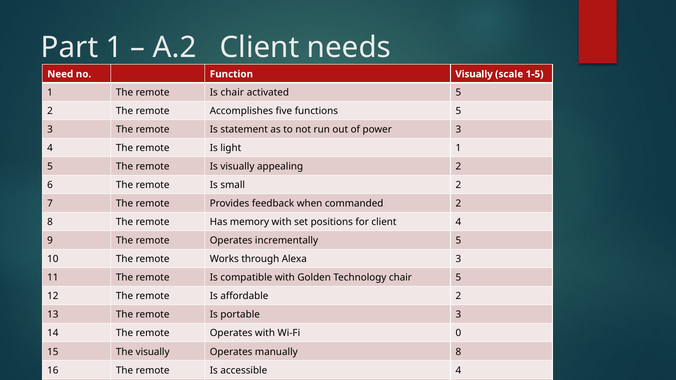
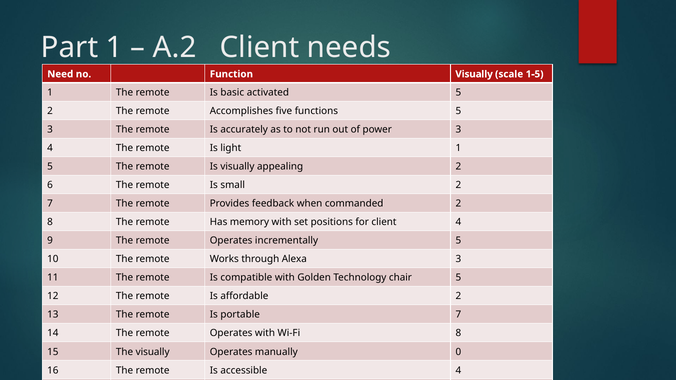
Is chair: chair -> basic
statement: statement -> accurately
portable 3: 3 -> 7
Wi-Fi 0: 0 -> 8
manually 8: 8 -> 0
